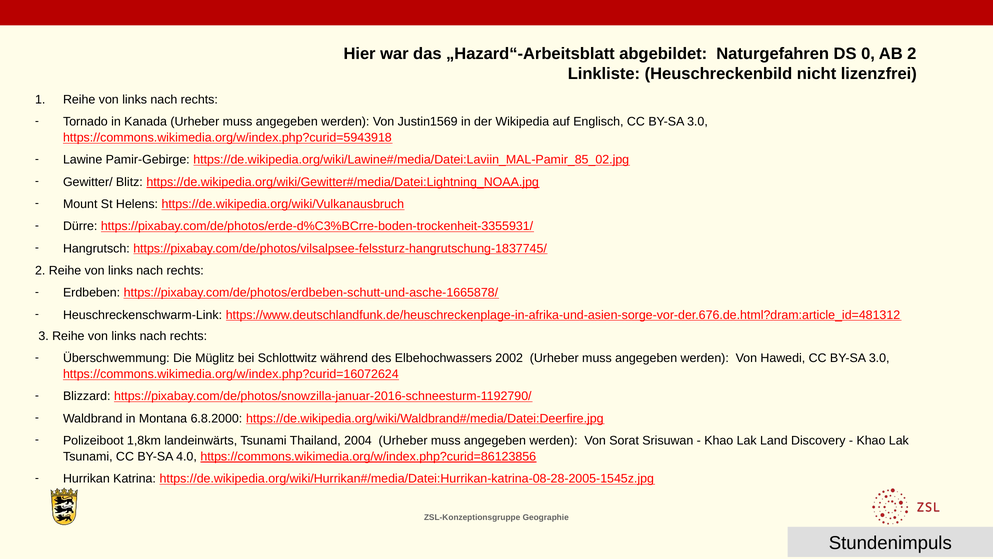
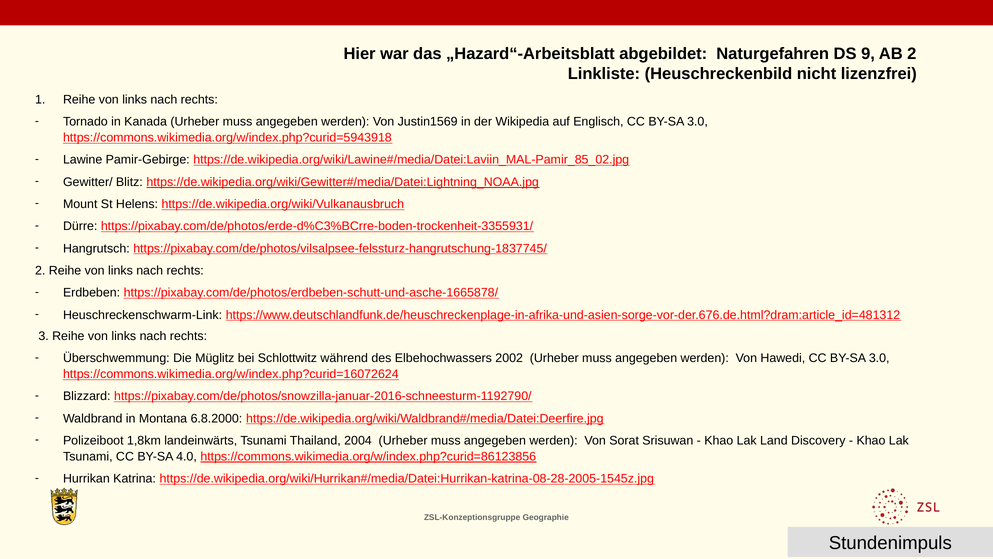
0: 0 -> 9
